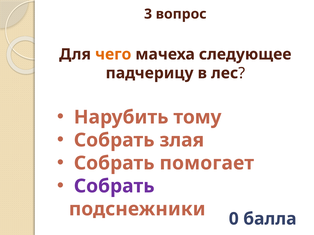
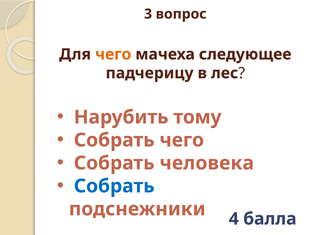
Собрать злая: злая -> чего
помогает: помогает -> человека
Собрать at (114, 186) colour: purple -> blue
0: 0 -> 4
